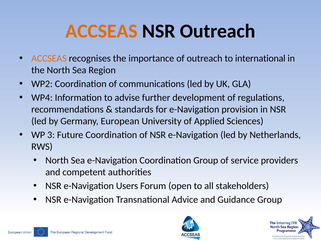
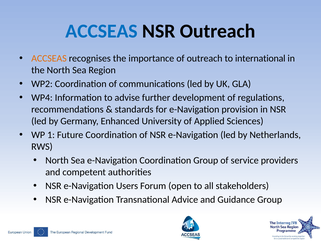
ACCSEAS at (102, 31) colour: orange -> blue
European: European -> Enhanced
3: 3 -> 1
